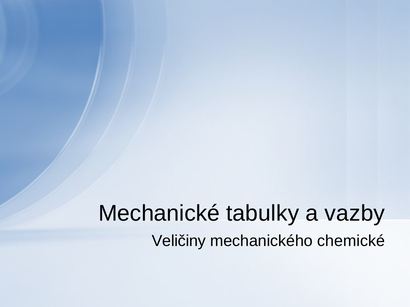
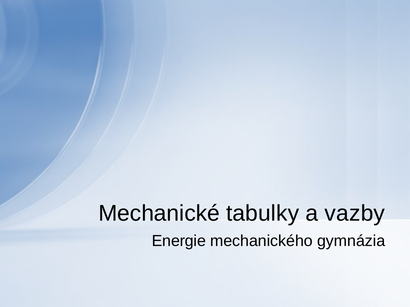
Veličiny: Veličiny -> Energie
chemické: chemické -> gymnázia
